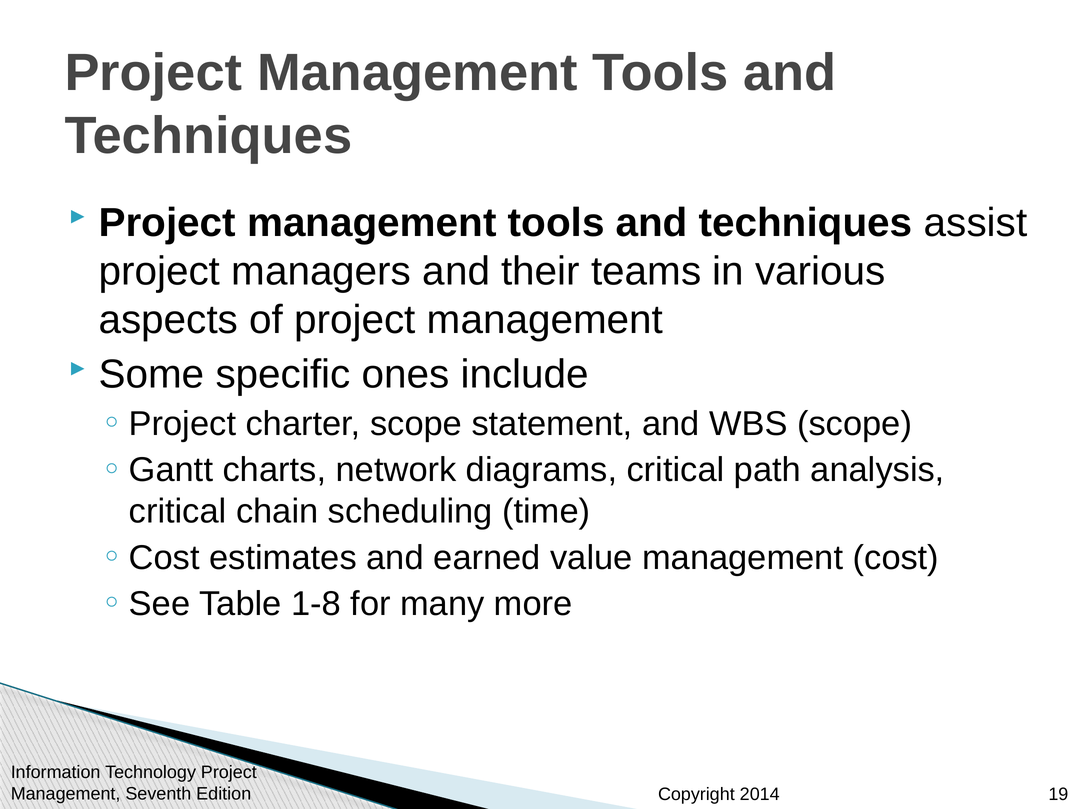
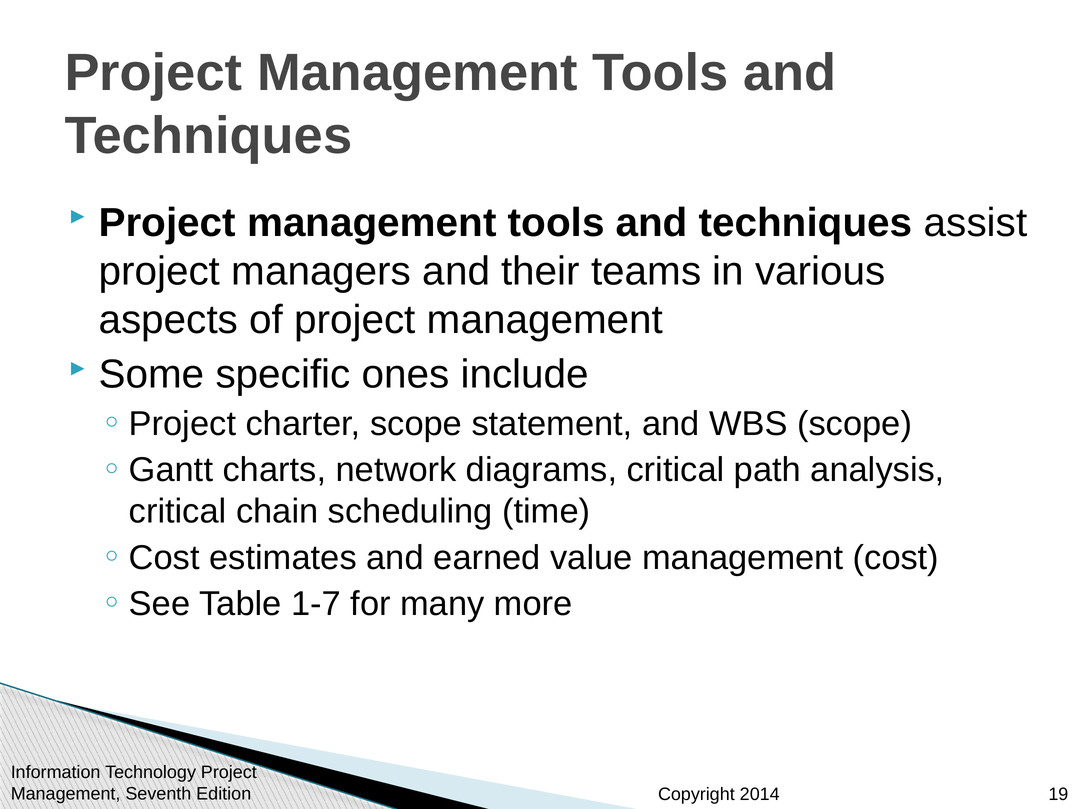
1-8: 1-8 -> 1-7
